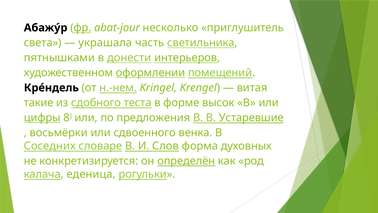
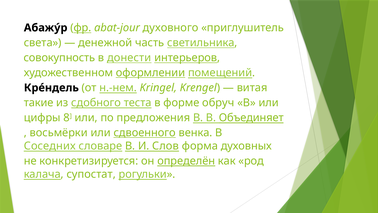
несколько: несколько -> духовного
украшала: украшала -> денежной
пятнышками: пятнышками -> совокупность
высок: высок -> обруч
цифры underline: present -> none
Устаревшие: Устаревшие -> Объединяет
сдвоенного underline: none -> present
еденица: еденица -> супостат
